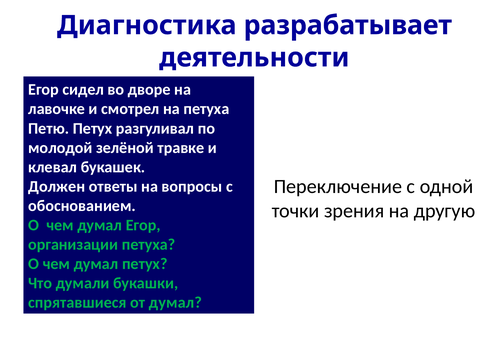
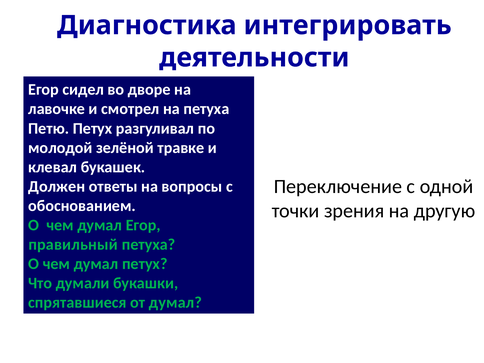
разрабатывает: разрабатывает -> интегрировать
организации: организации -> правильный
